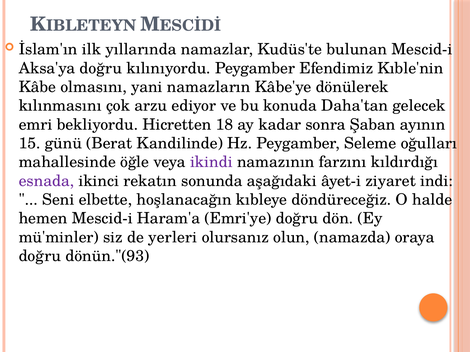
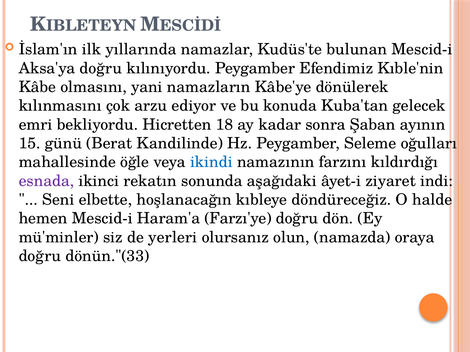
Daha'tan: Daha'tan -> Kuba'tan
ikindi colour: purple -> blue
Emri'ye: Emri'ye -> Farzı'ye
dönün."(93: dönün."(93 -> dönün."(33
